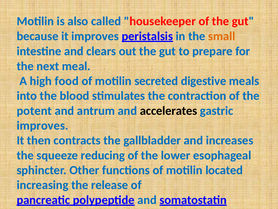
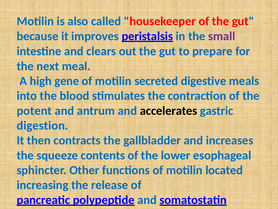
small colour: orange -> purple
food: food -> gene
improves at (42, 125): improves -> digestion
reducing: reducing -> contents
